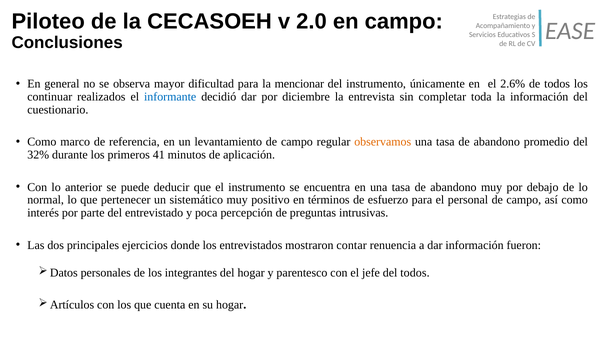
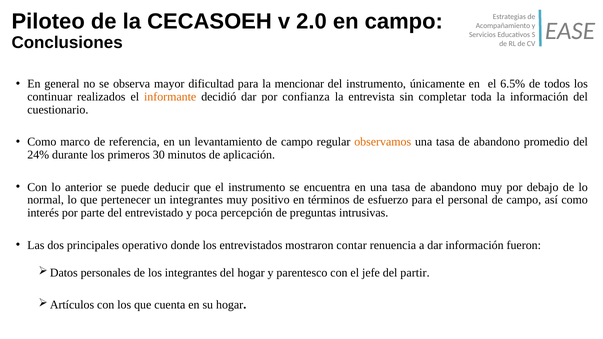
2.6%: 2.6% -> 6.5%
informante colour: blue -> orange
diciembre: diciembre -> confianza
32%: 32% -> 24%
41: 41 -> 30
un sistemático: sistemático -> integrantes
ejercicios: ejercicios -> operativo
del todos: todos -> partir
